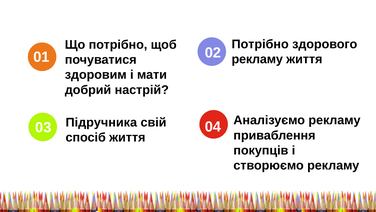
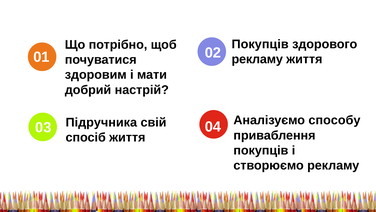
Потрібно at (260, 44): Потрібно -> Покупців
Аналізуємо рекламу: рекламу -> способу
